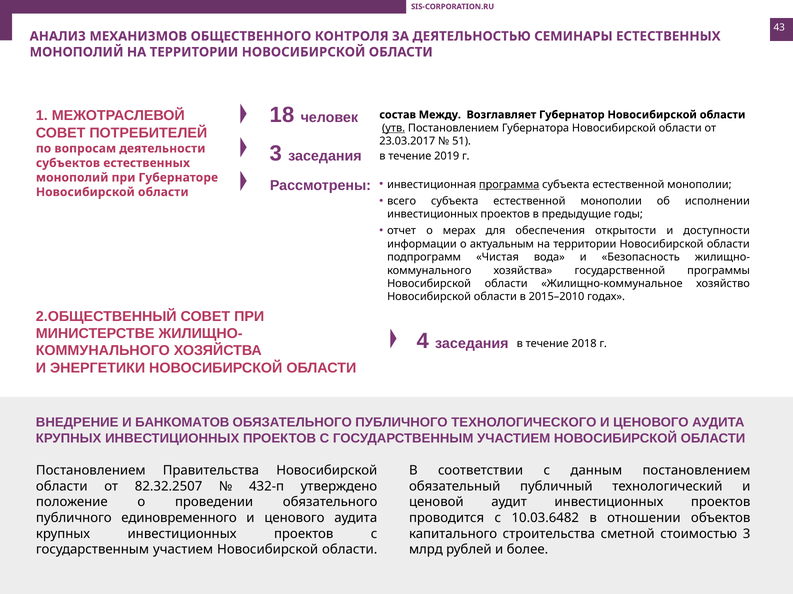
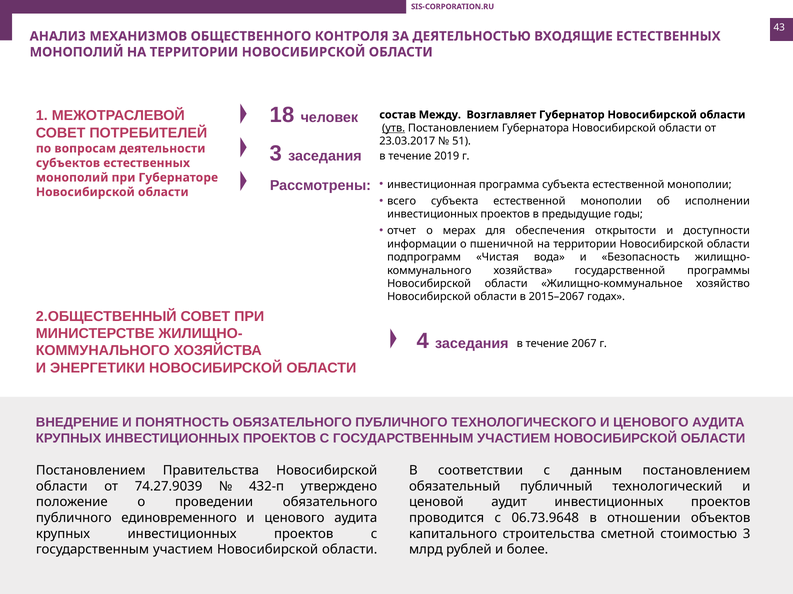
СЕМИНАРЫ: СЕМИНАРЫ -> ВХОДЯЩИЕ
программа underline: present -> none
актуальным: актуальным -> пшеничной
2015–2010: 2015–2010 -> 2015–2067
2018: 2018 -> 2067
БАНКОМАТОВ: БАНКОМАТОВ -> ПОНЯТНОСТЬ
82.32.2507: 82.32.2507 -> 74.27.9039
10.03.6482: 10.03.6482 -> 06.73.9648
